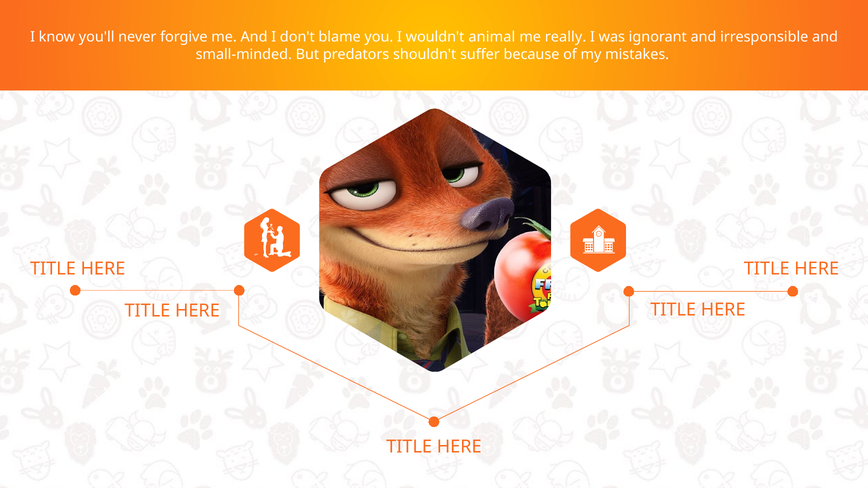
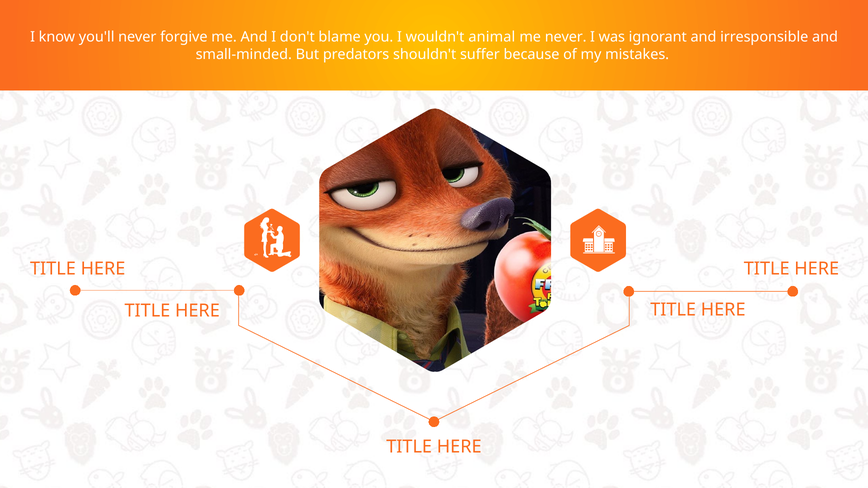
me really: really -> never
